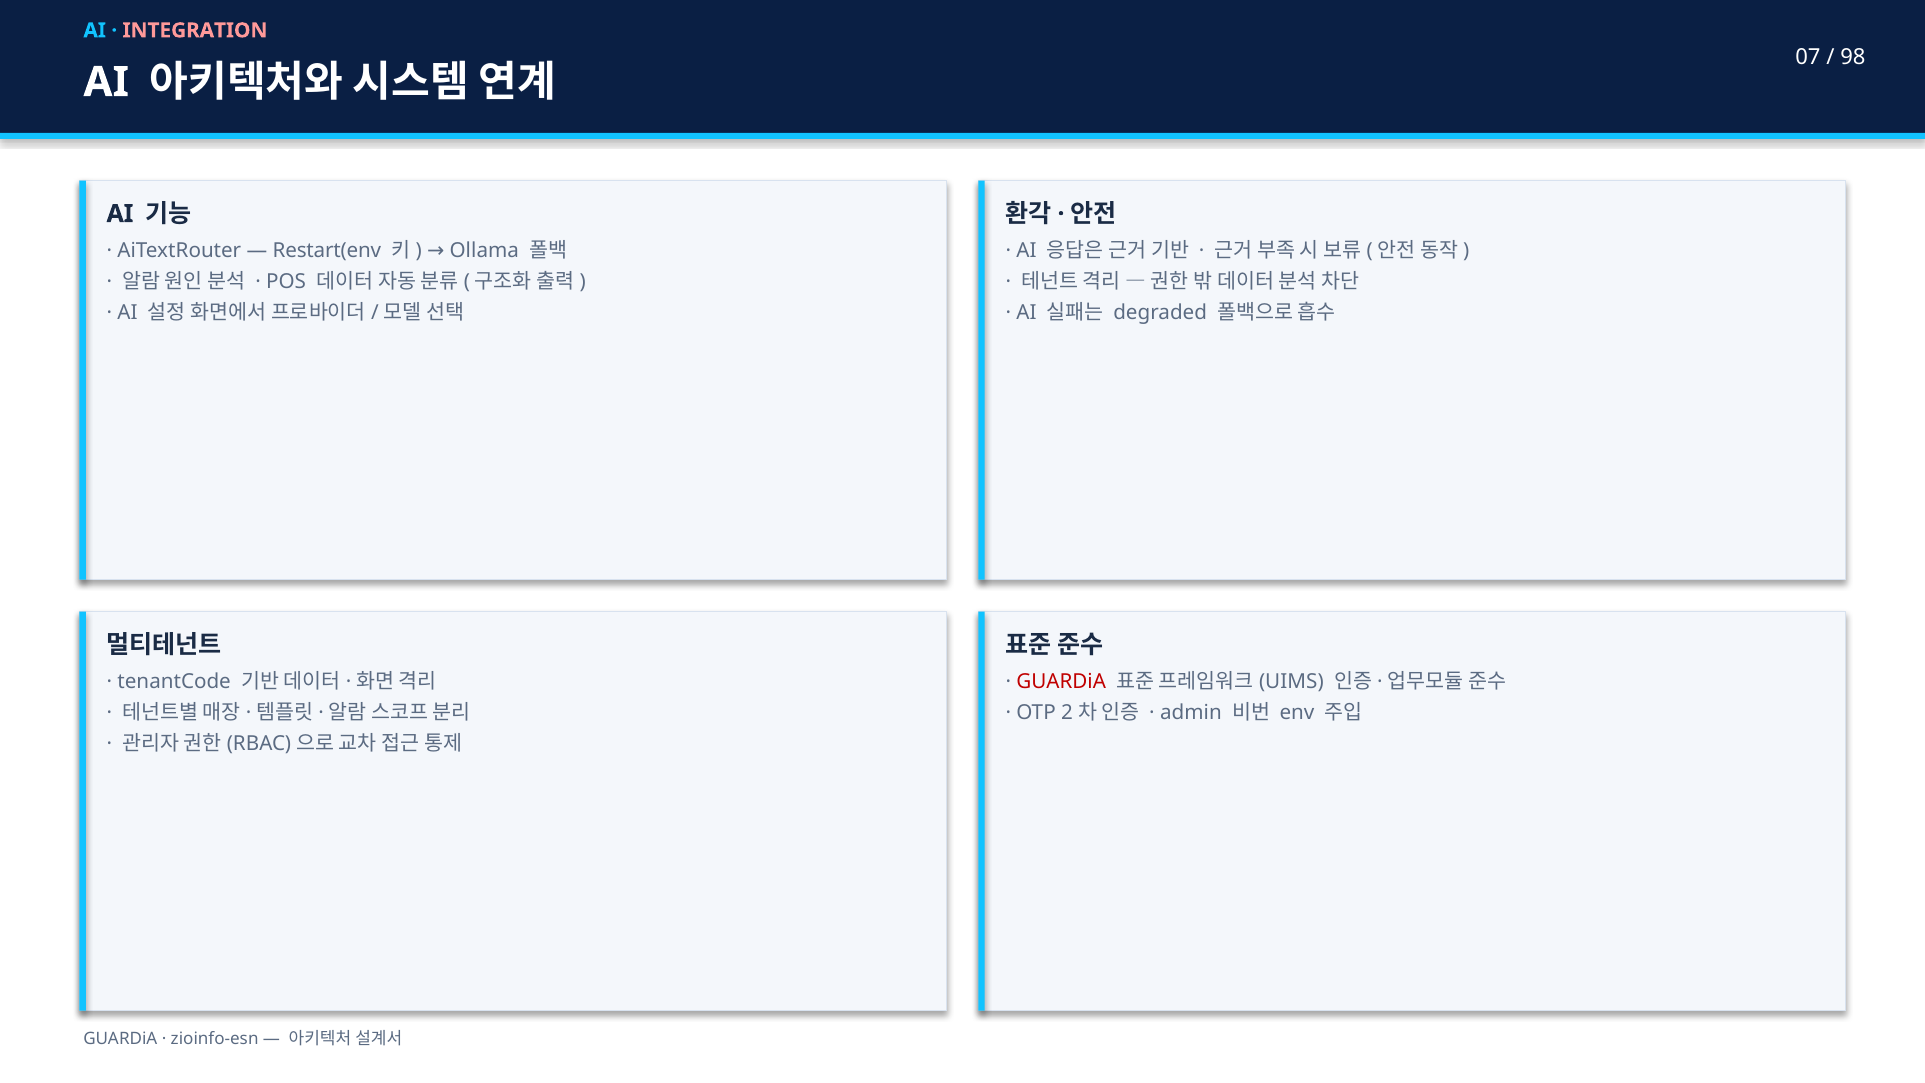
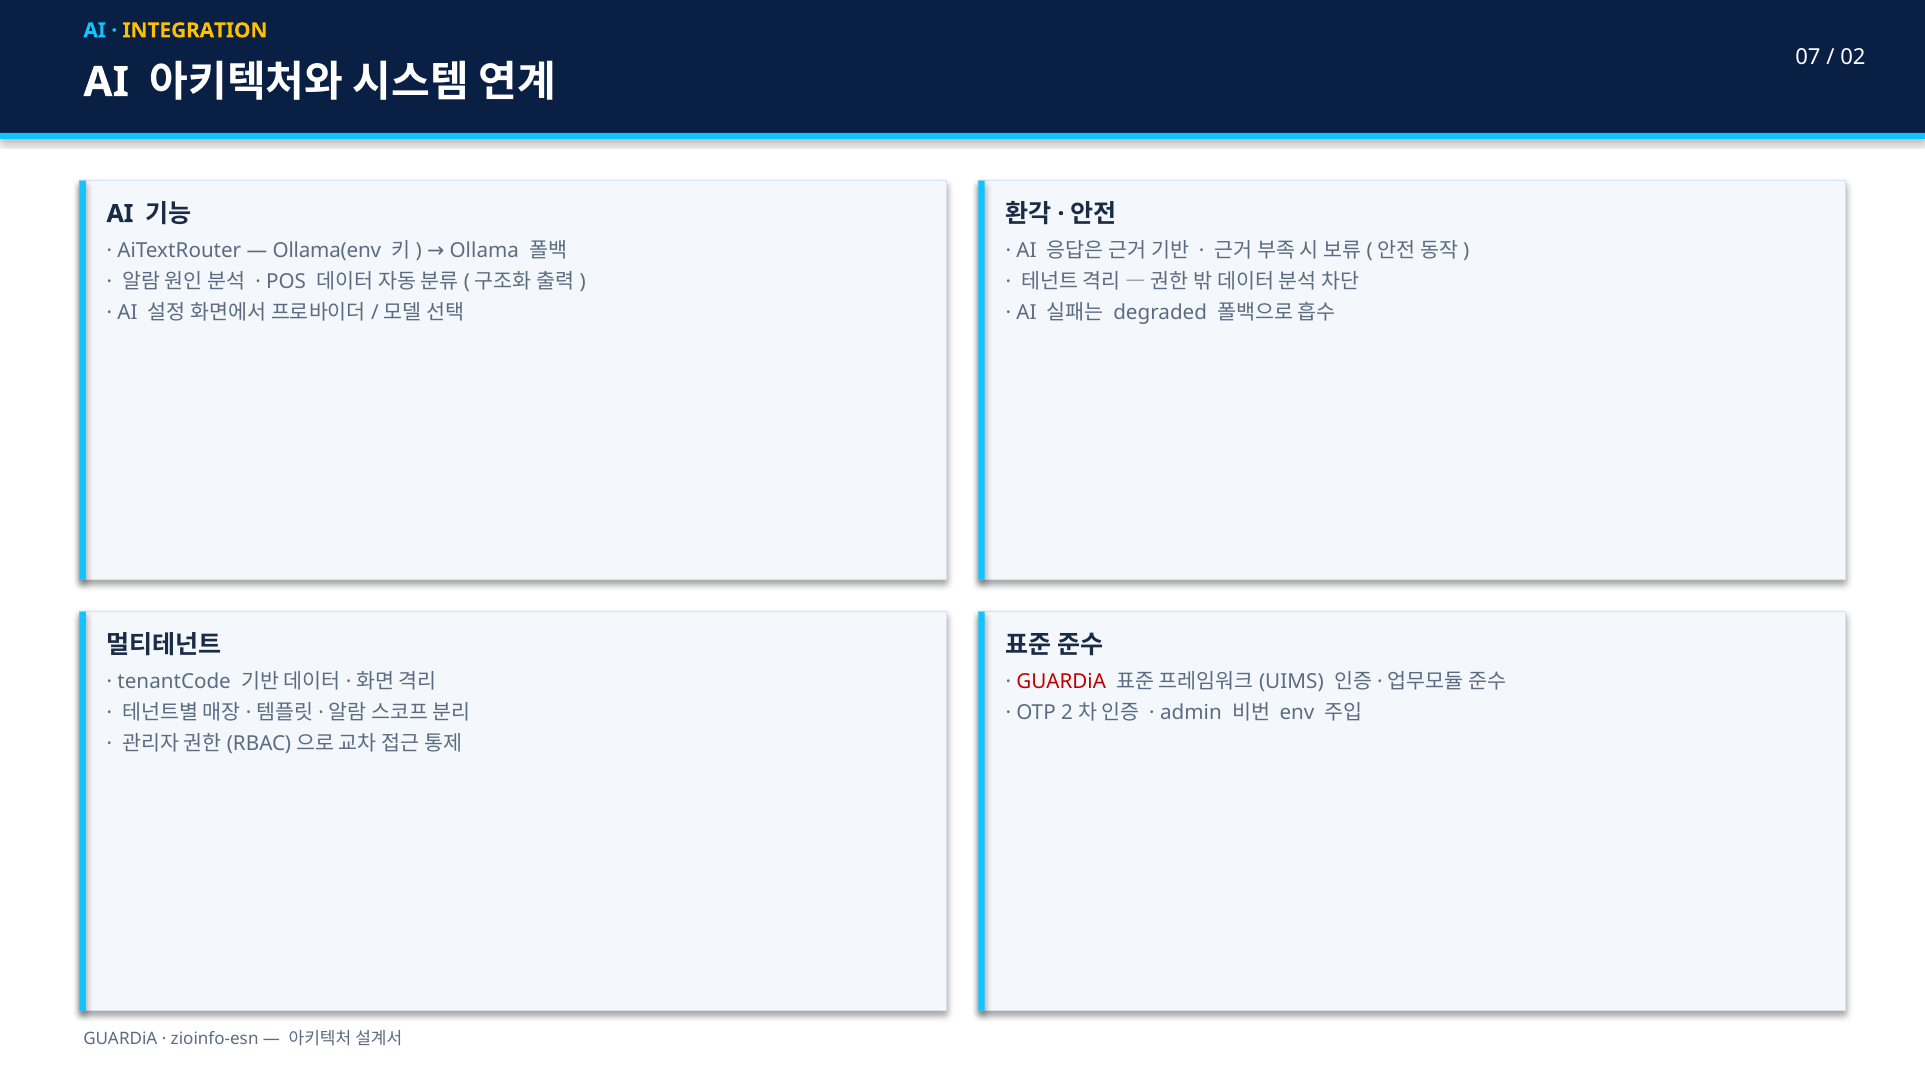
INTEGRATION colour: pink -> yellow
98: 98 -> 02
Restart(env: Restart(env -> Ollama(env
